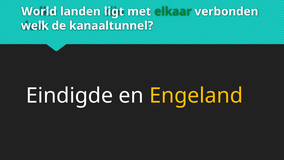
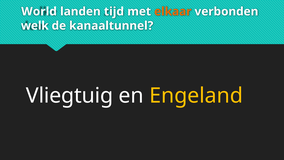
ligt: ligt -> tijd
elkaar colour: green -> orange
Eindigde: Eindigde -> Vliegtuig
